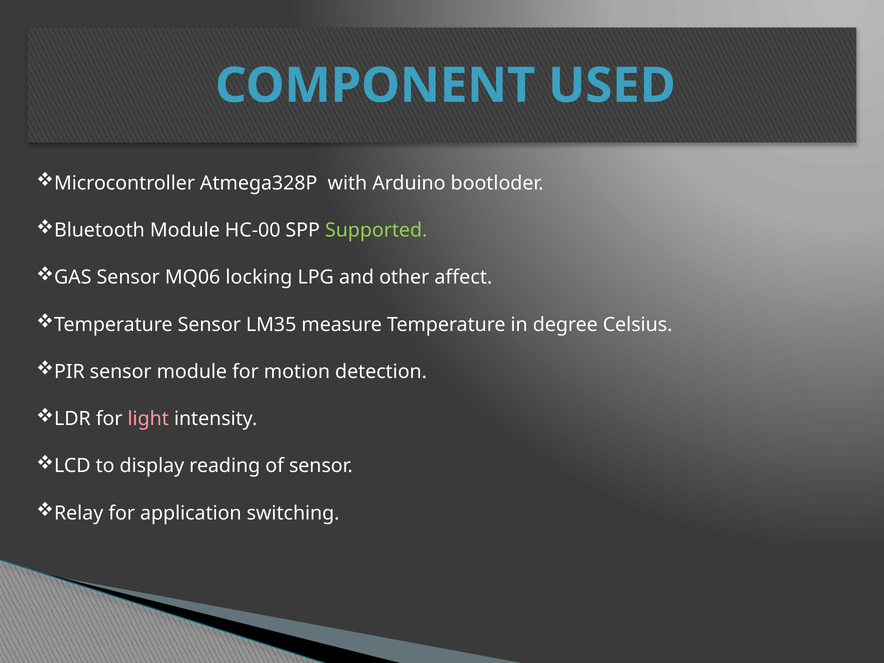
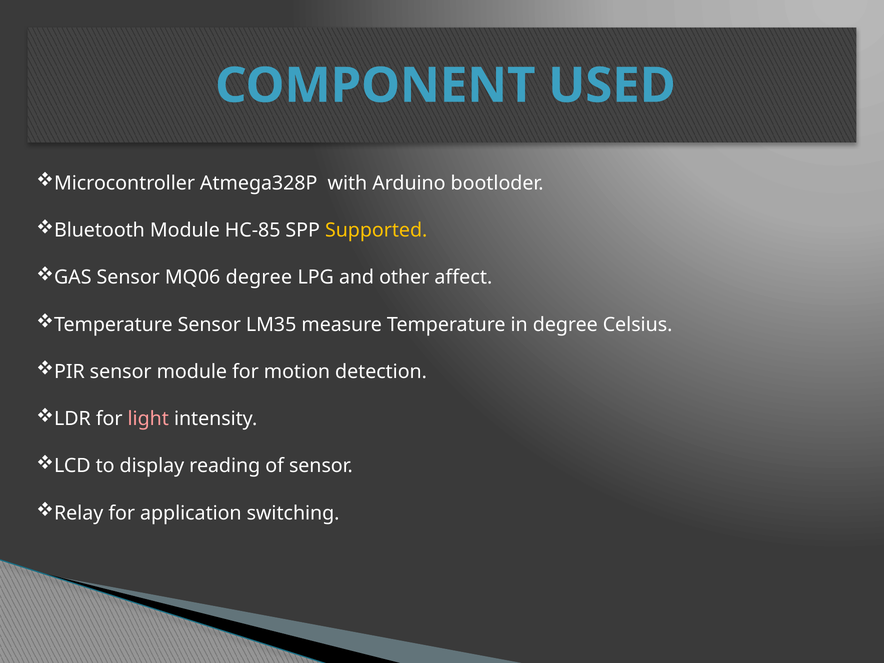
HC-00: HC-00 -> HC-85
Supported colour: light green -> yellow
MQ06 locking: locking -> degree
